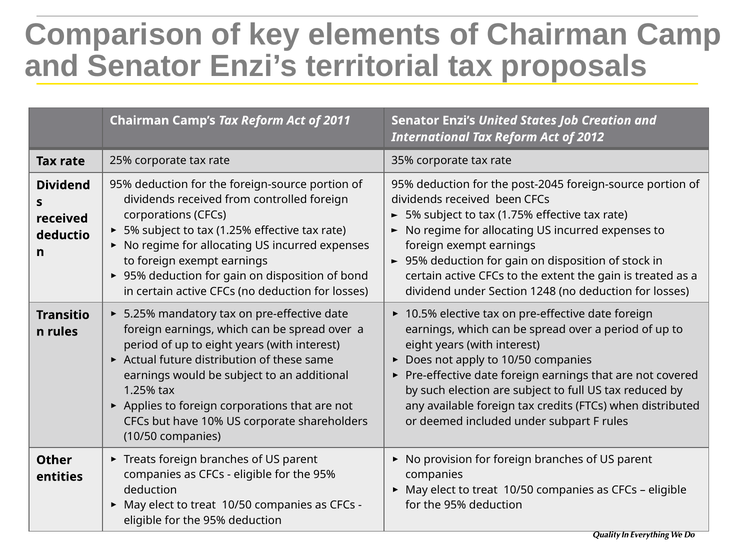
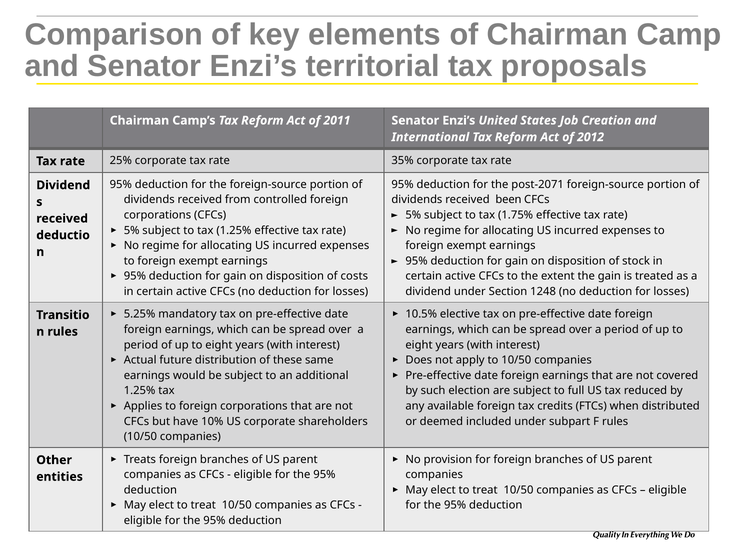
post-2045: post-2045 -> post-2071
bond: bond -> costs
